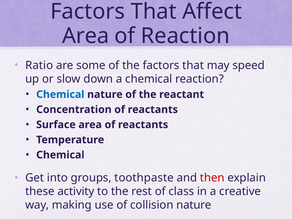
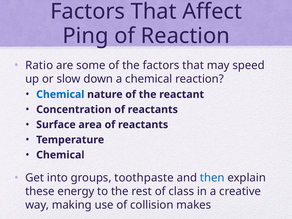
Area at (86, 36): Area -> Ping
then colour: red -> blue
activity: activity -> energy
collision nature: nature -> makes
